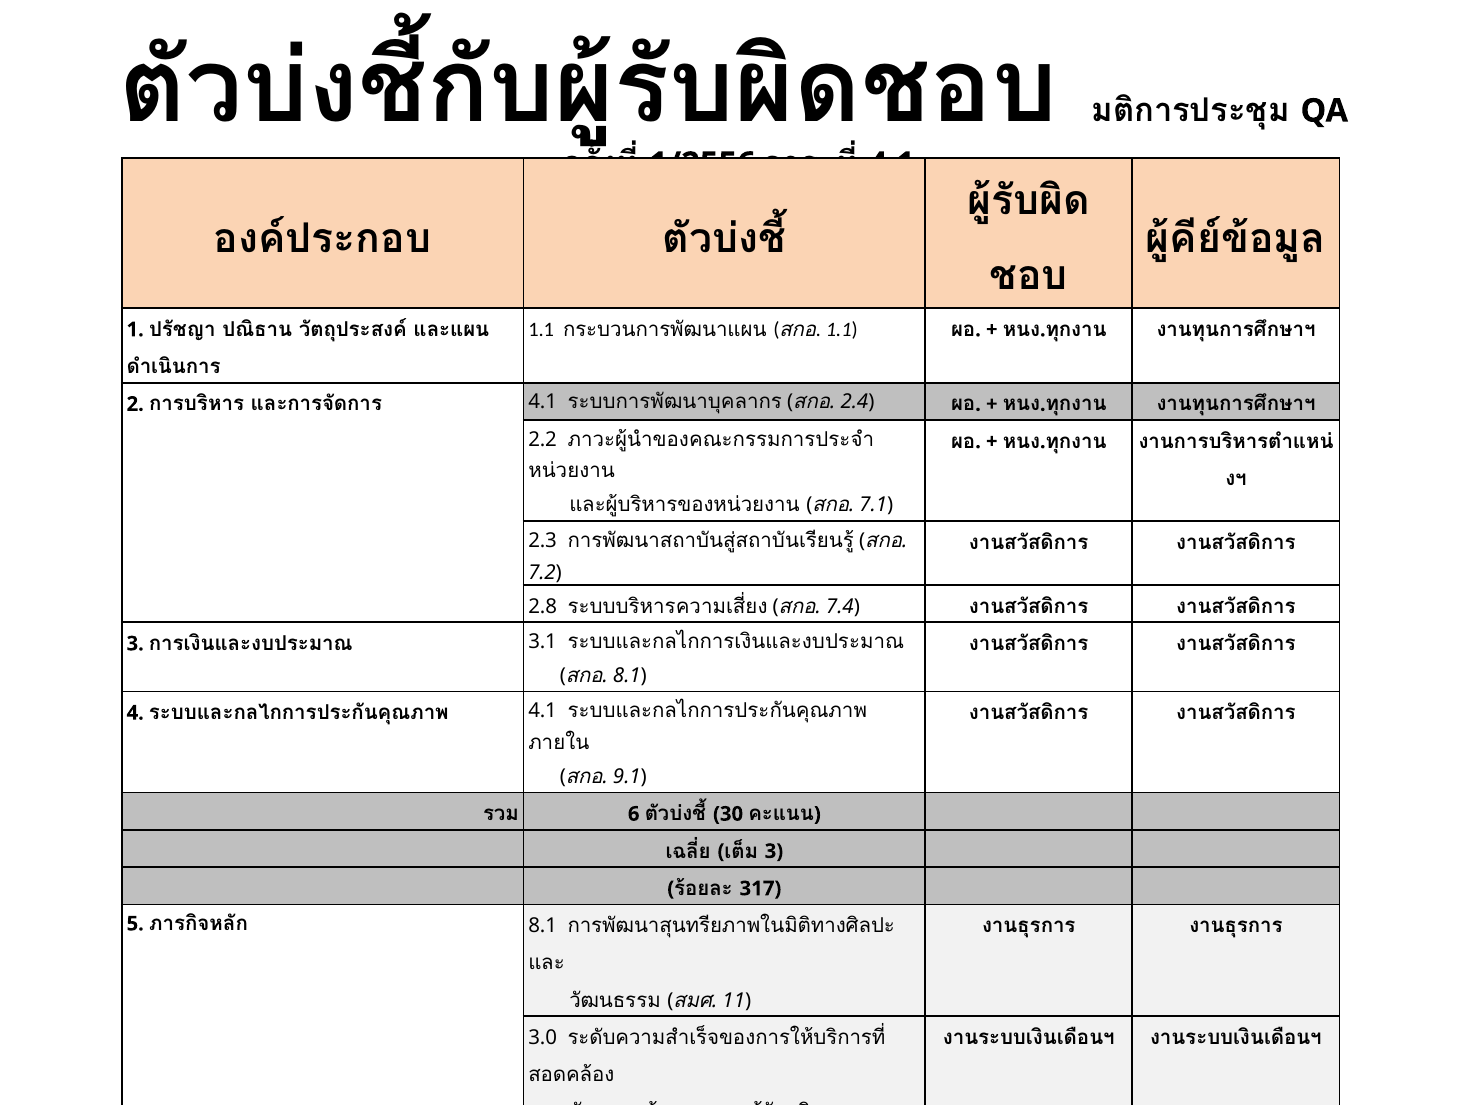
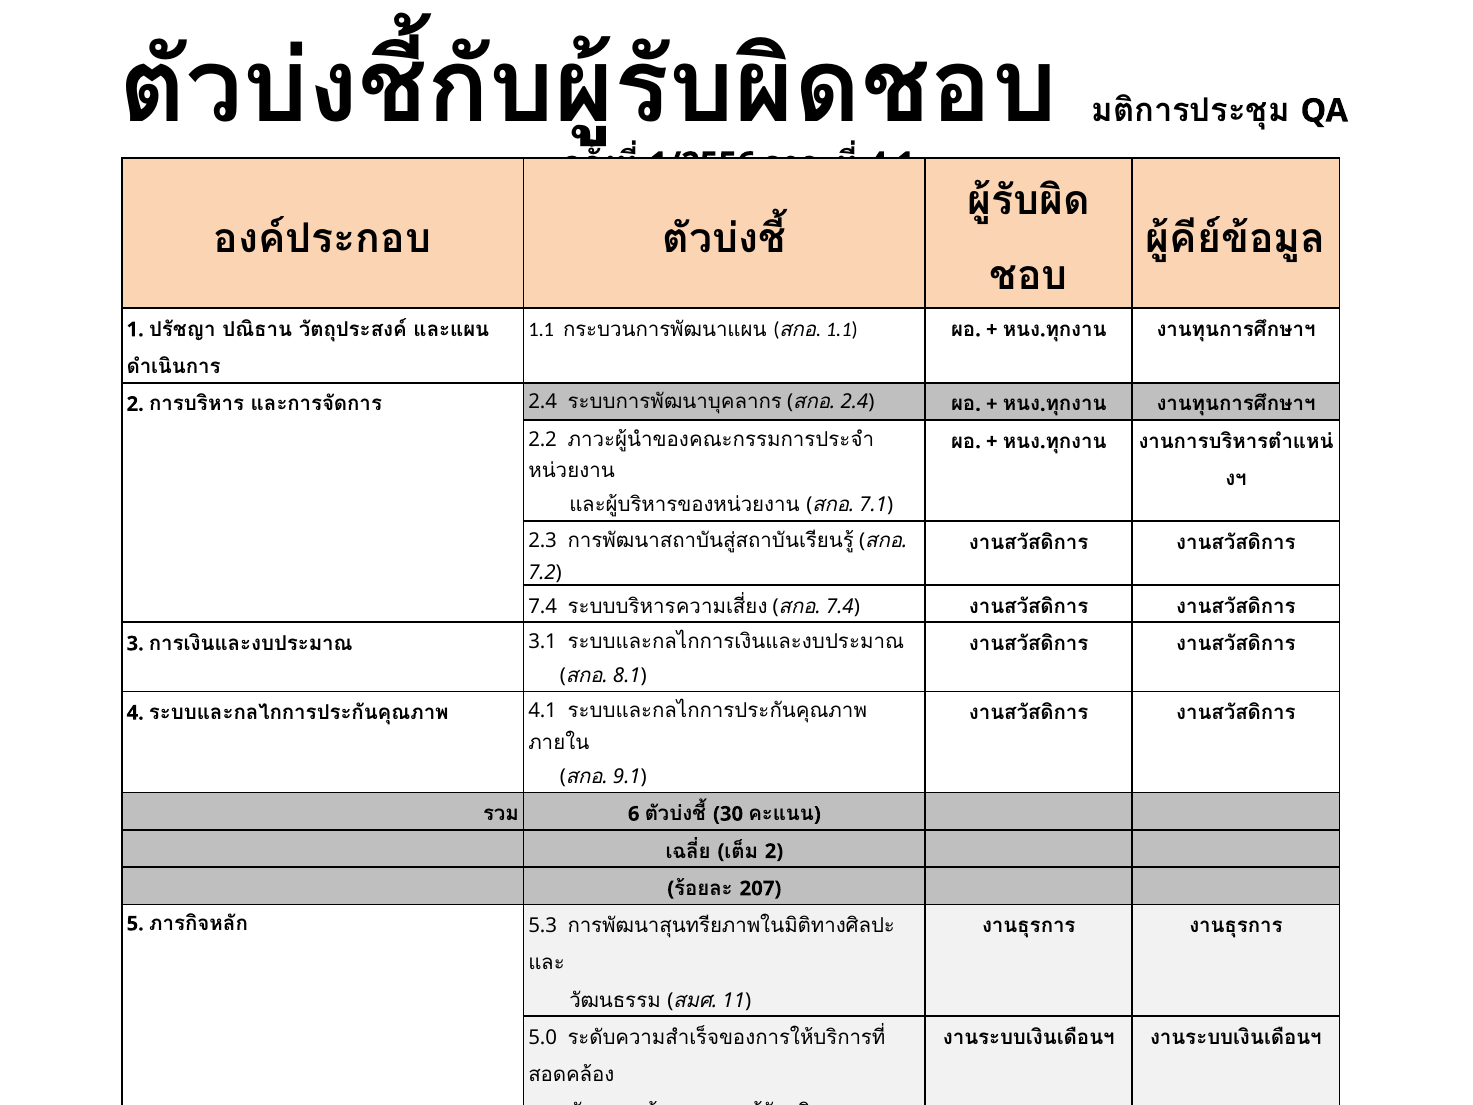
4.1 at (543, 402): 4.1 -> 2.4
2.8 at (543, 607): 2.8 -> 7.4
3 at (774, 851): 3 -> 2
317: 317 -> 207
8.1 at (543, 926): 8.1 -> 5.3
3.0: 3.0 -> 5.0
